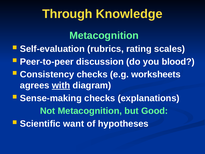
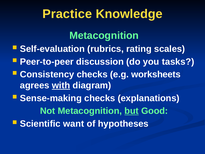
Through: Through -> Practice
blood: blood -> tasks
but underline: none -> present
